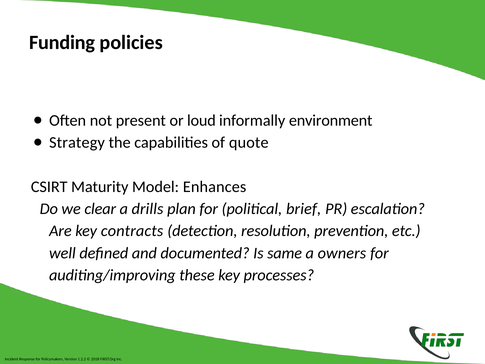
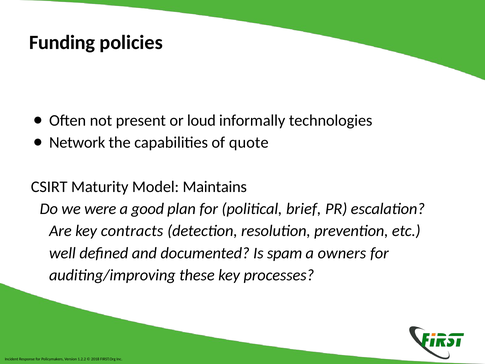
environment: environment -> technologies
Strategy: Strategy -> Network
Enhances: Enhances -> Maintains
clear: clear -> were
drills: drills -> good
same: same -> spam
